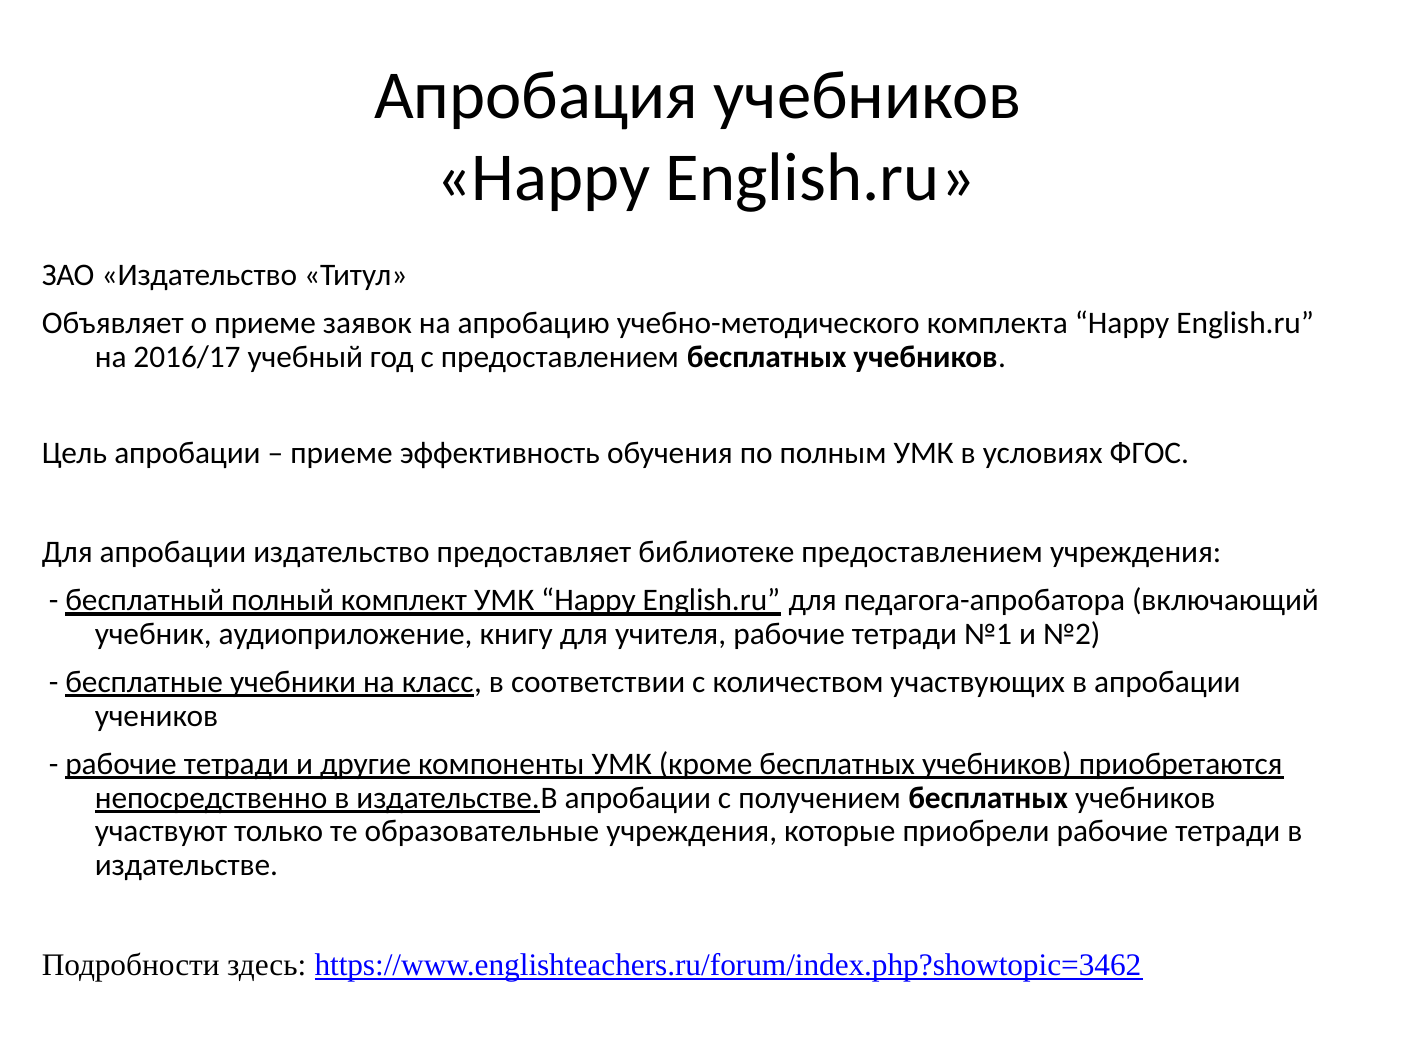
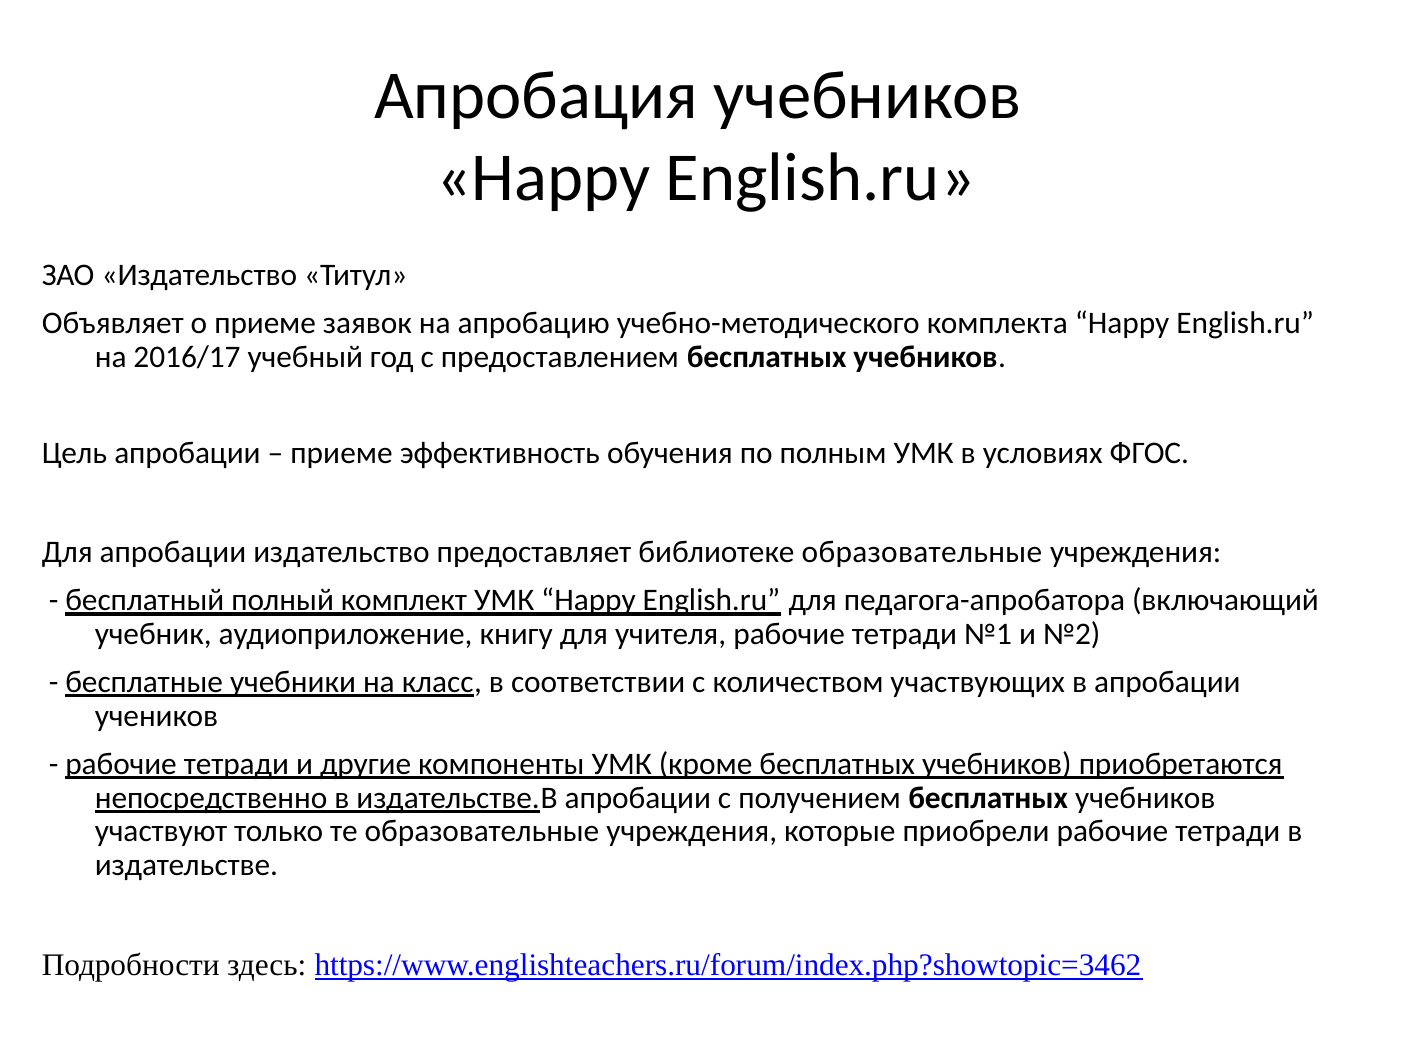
библиотеке предоставлением: предоставлением -> образовательные
